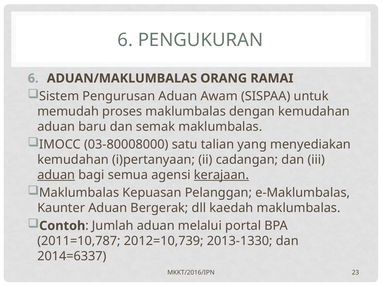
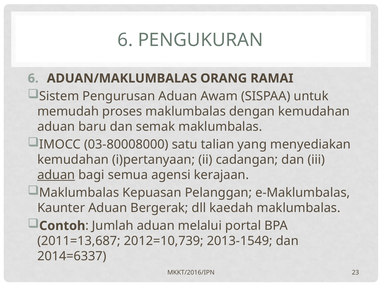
kerajaan underline: present -> none
2011=10,787: 2011=10,787 -> 2011=13,687
2013-1330: 2013-1330 -> 2013-1549
